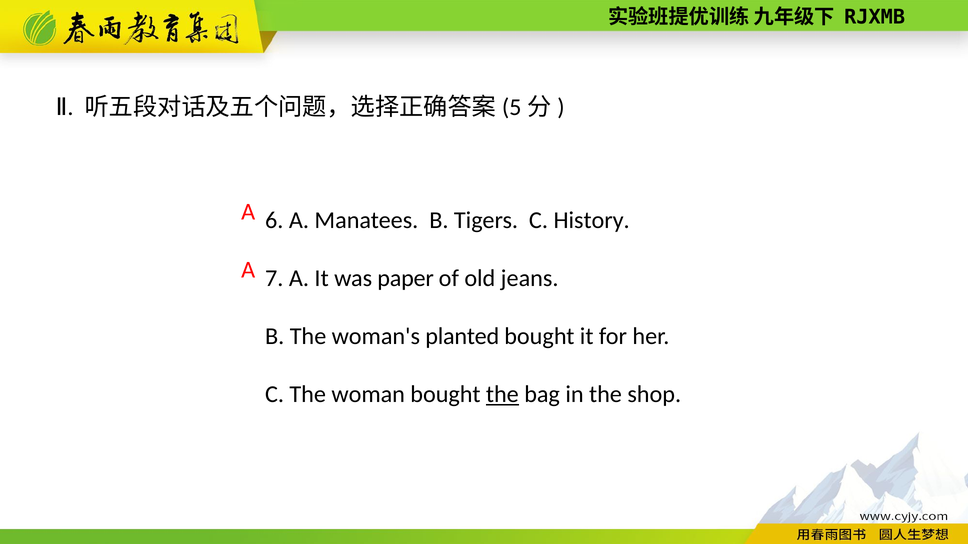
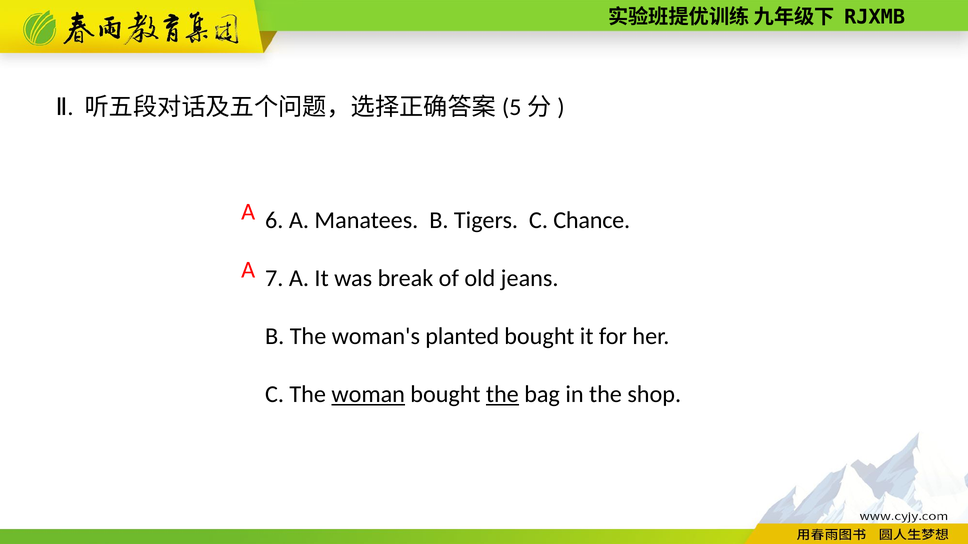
History: History -> Chance
paper: paper -> break
woman underline: none -> present
